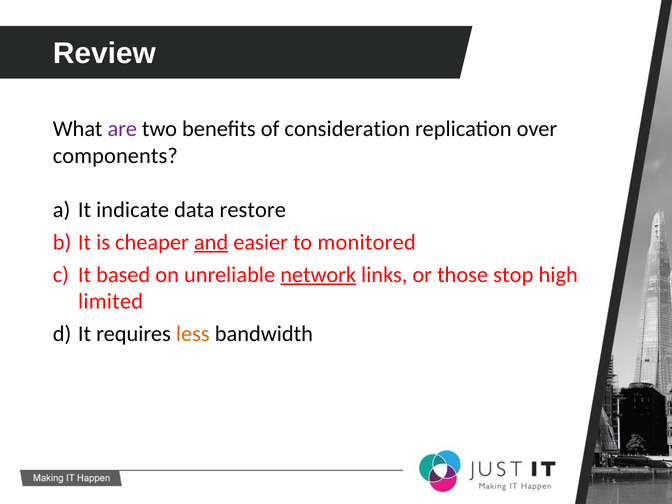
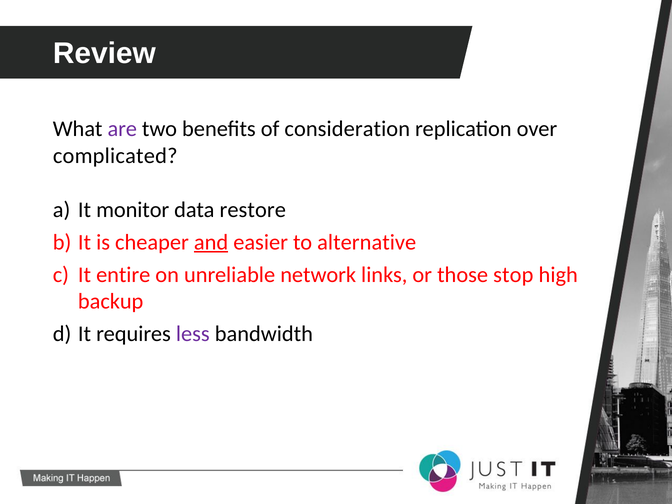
components: components -> complicated
indicate: indicate -> monitor
monitored: monitored -> alternative
based: based -> entire
network underline: present -> none
limited: limited -> backup
less colour: orange -> purple
